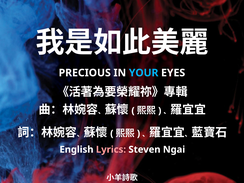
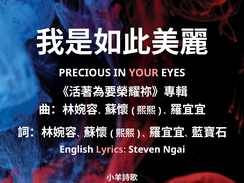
YOUR colour: light blue -> pink
